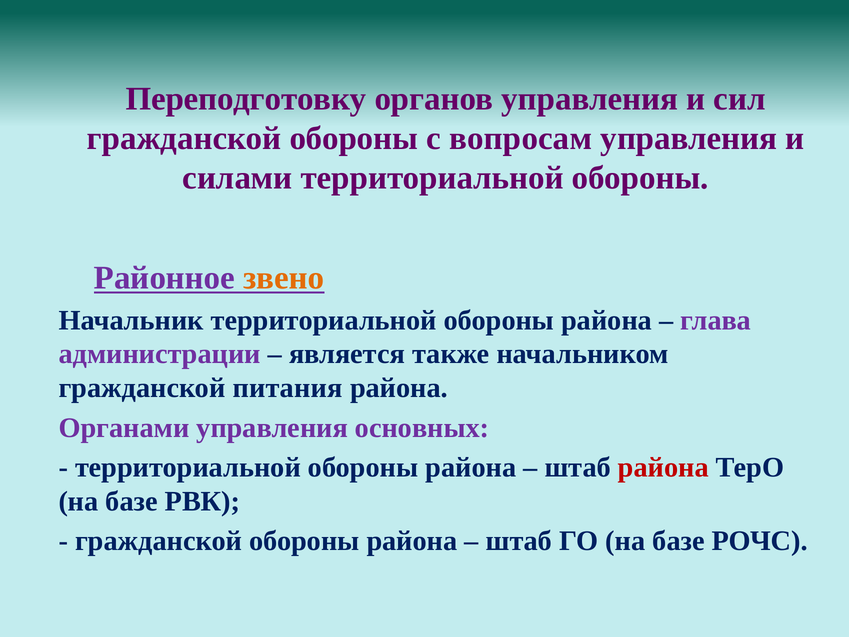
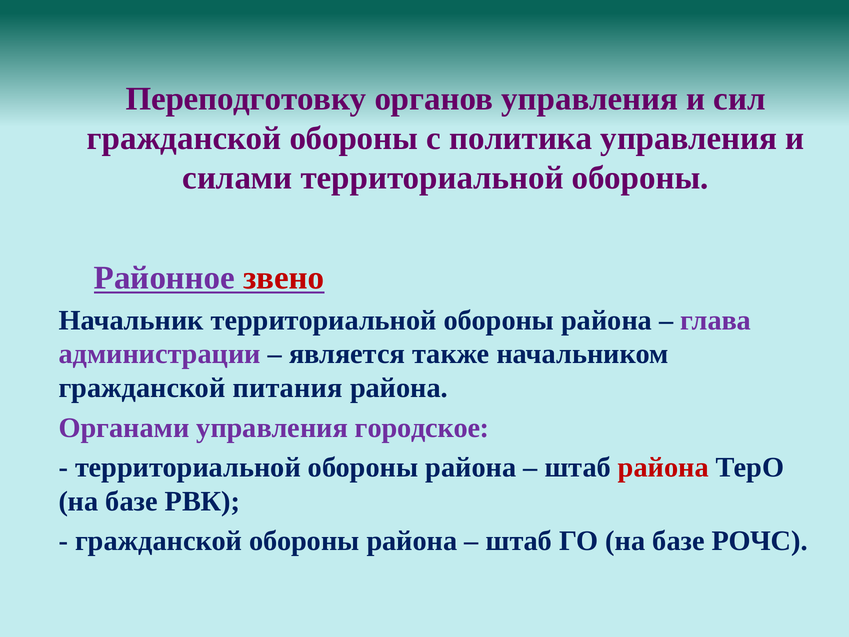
вопросам: вопросам -> политика
звено colour: orange -> red
основных: основных -> городское
